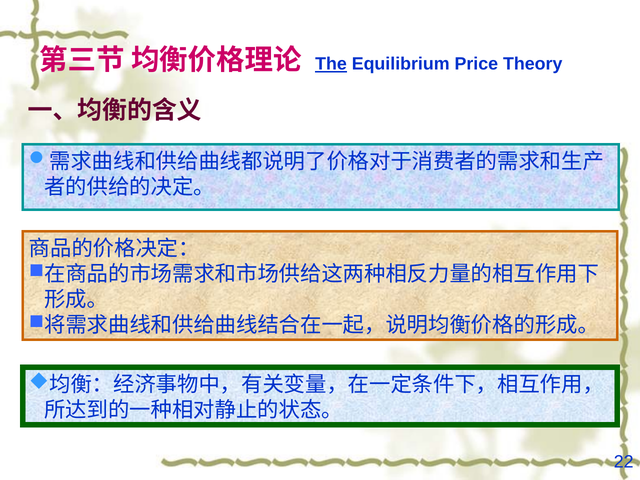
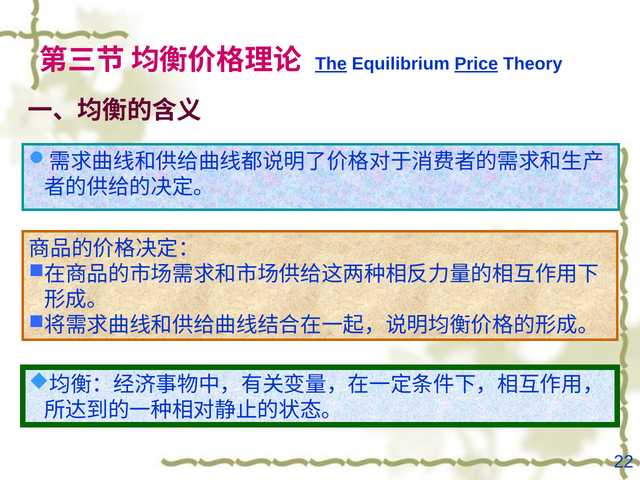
Price underline: none -> present
